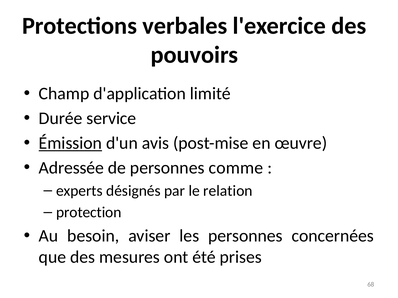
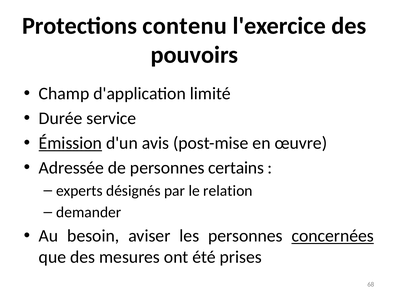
verbales: verbales -> contenu
comme: comme -> certains
protection: protection -> demander
concernées underline: none -> present
